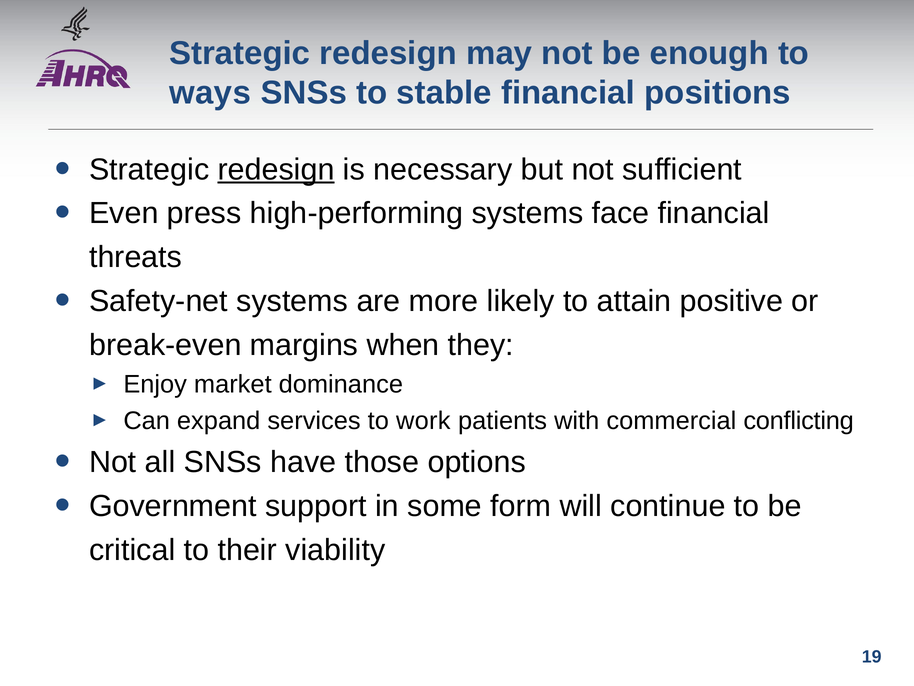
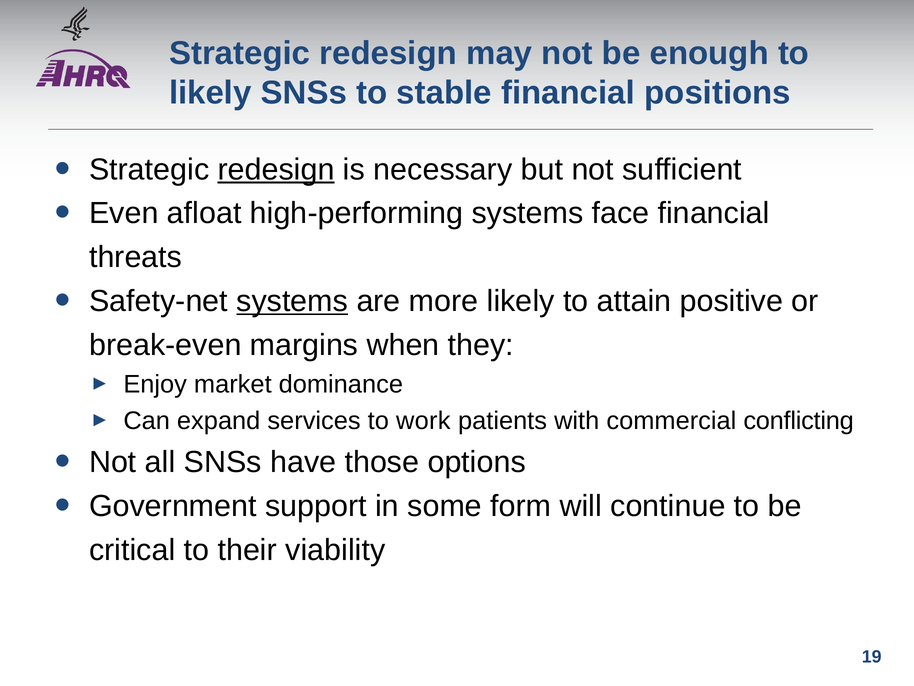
ways at (210, 93): ways -> likely
press: press -> afloat
systems at (292, 301) underline: none -> present
